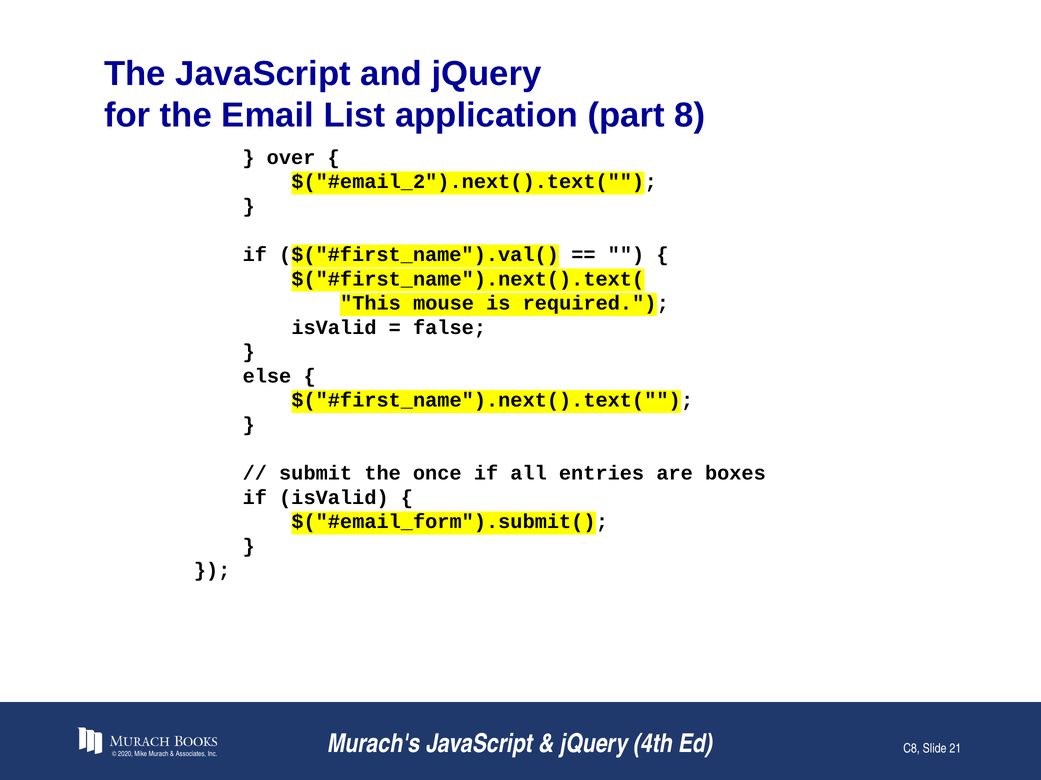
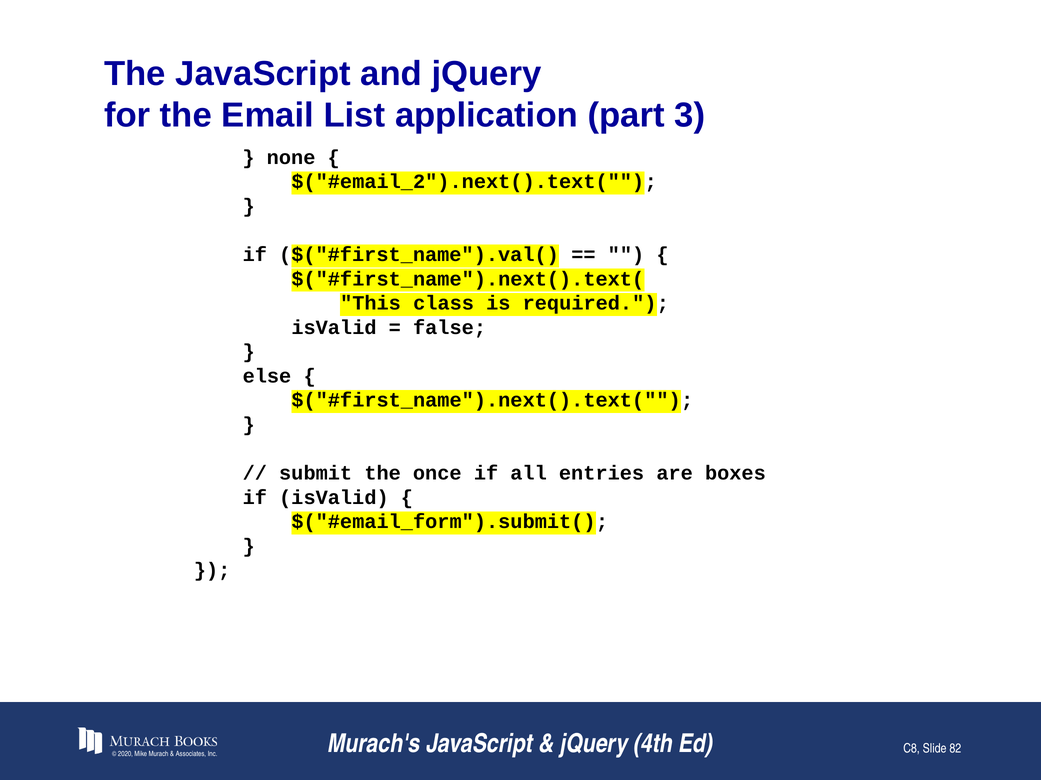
8: 8 -> 3
over: over -> none
mouse: mouse -> class
21: 21 -> 82
